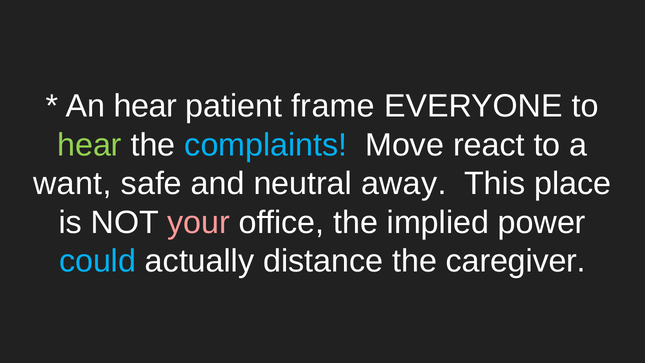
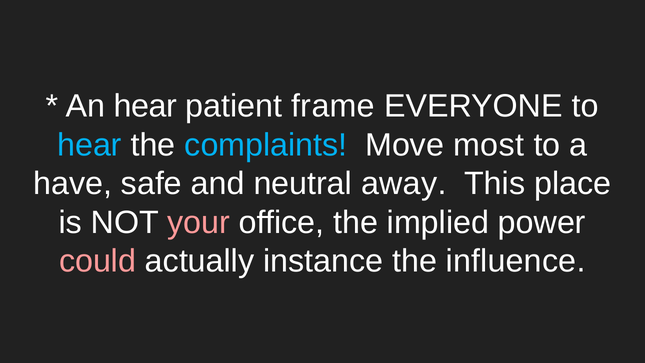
hear at (89, 145) colour: light green -> light blue
react: react -> most
want: want -> have
could colour: light blue -> pink
distance: distance -> instance
caregiver: caregiver -> influence
